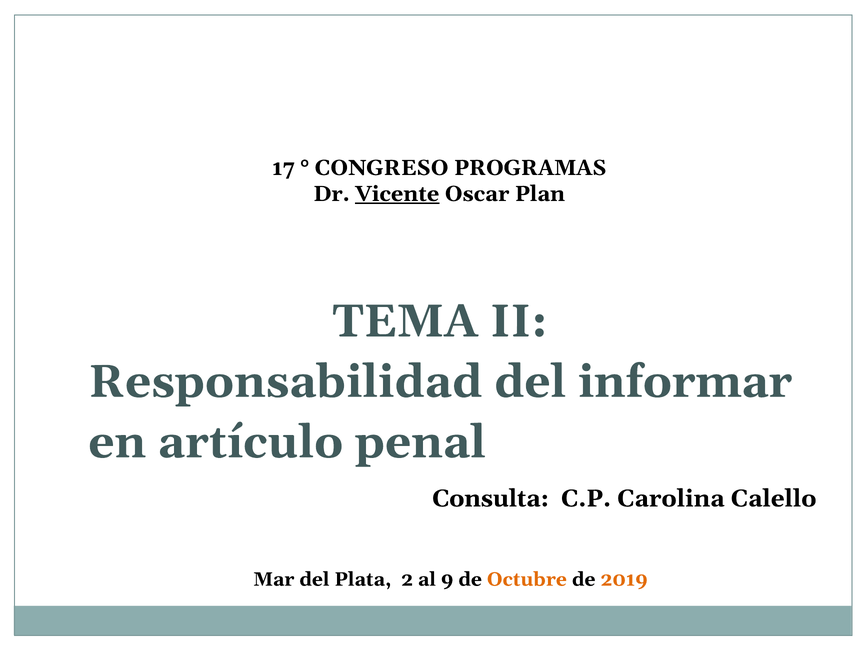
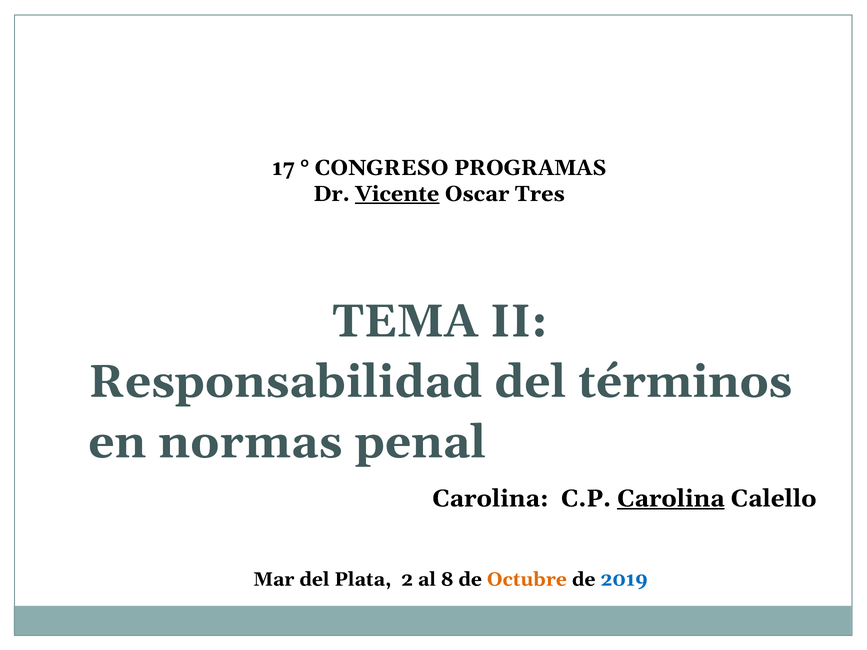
Plan: Plan -> Tres
informar: informar -> términos
artículo: artículo -> normas
Consulta at (491, 499): Consulta -> Carolina
Carolina at (671, 499) underline: none -> present
9: 9 -> 8
2019 colour: orange -> blue
